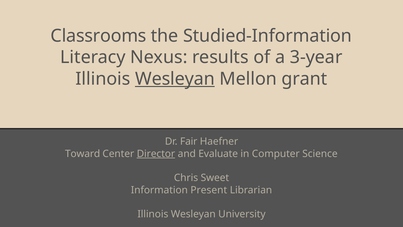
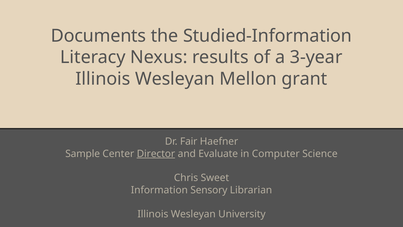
Classrooms: Classrooms -> Documents
Wesleyan at (175, 79) underline: present -> none
Toward: Toward -> Sample
Present: Present -> Sensory
